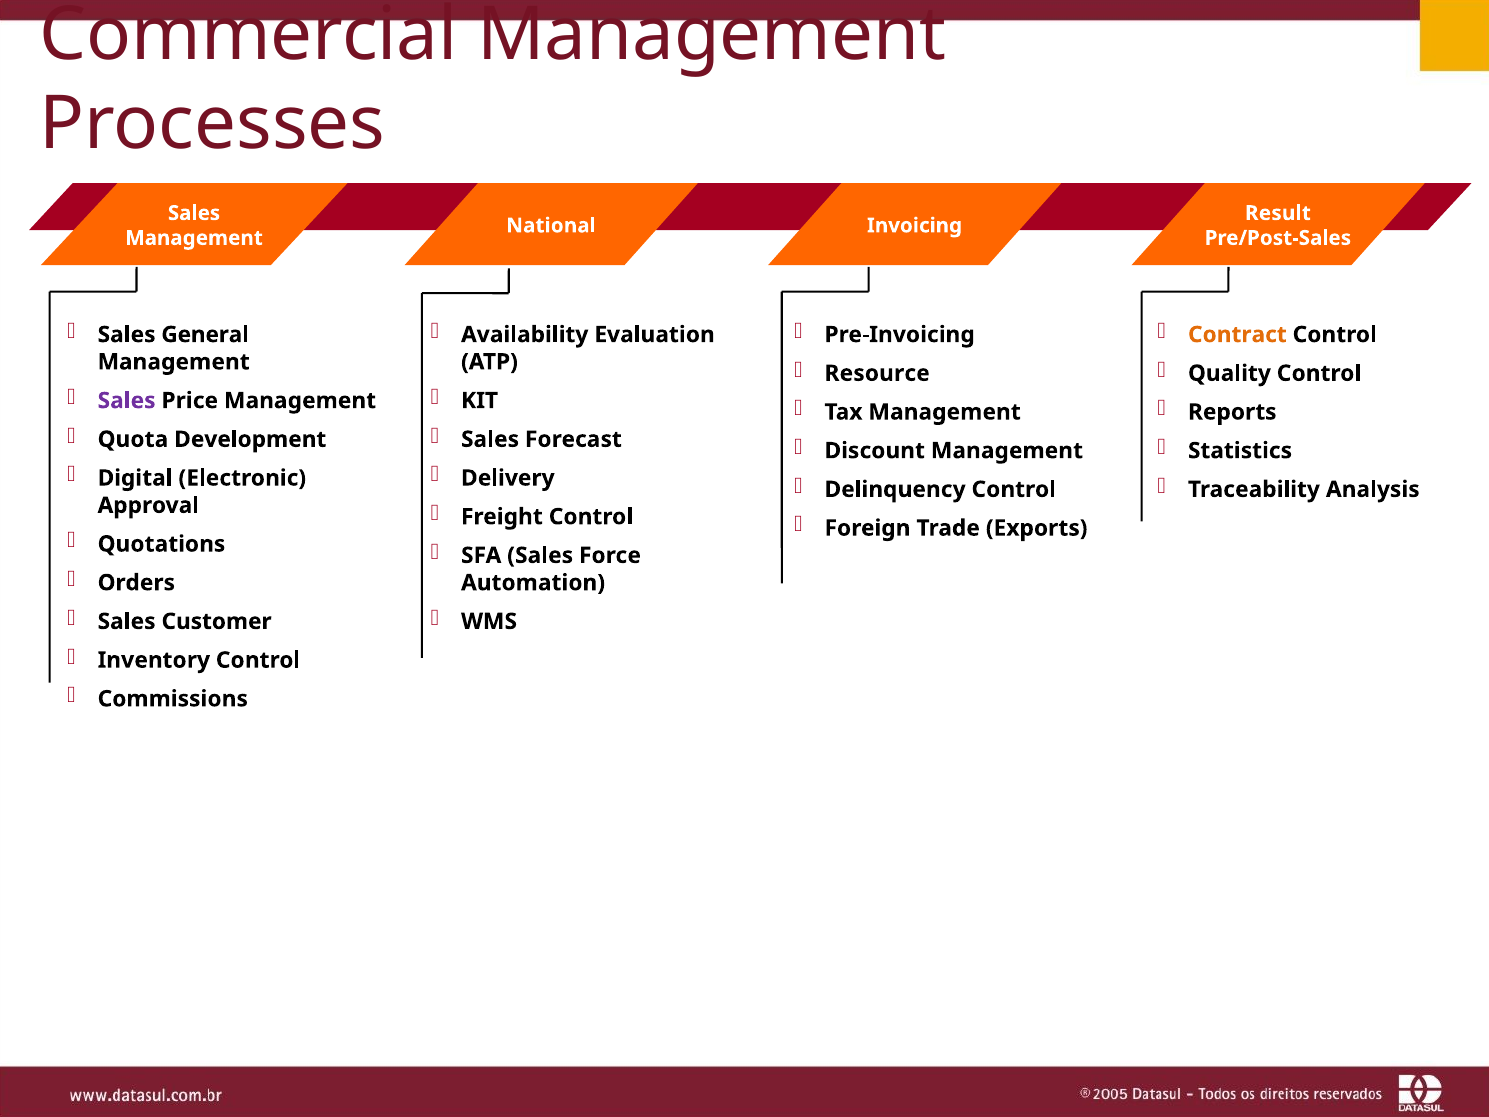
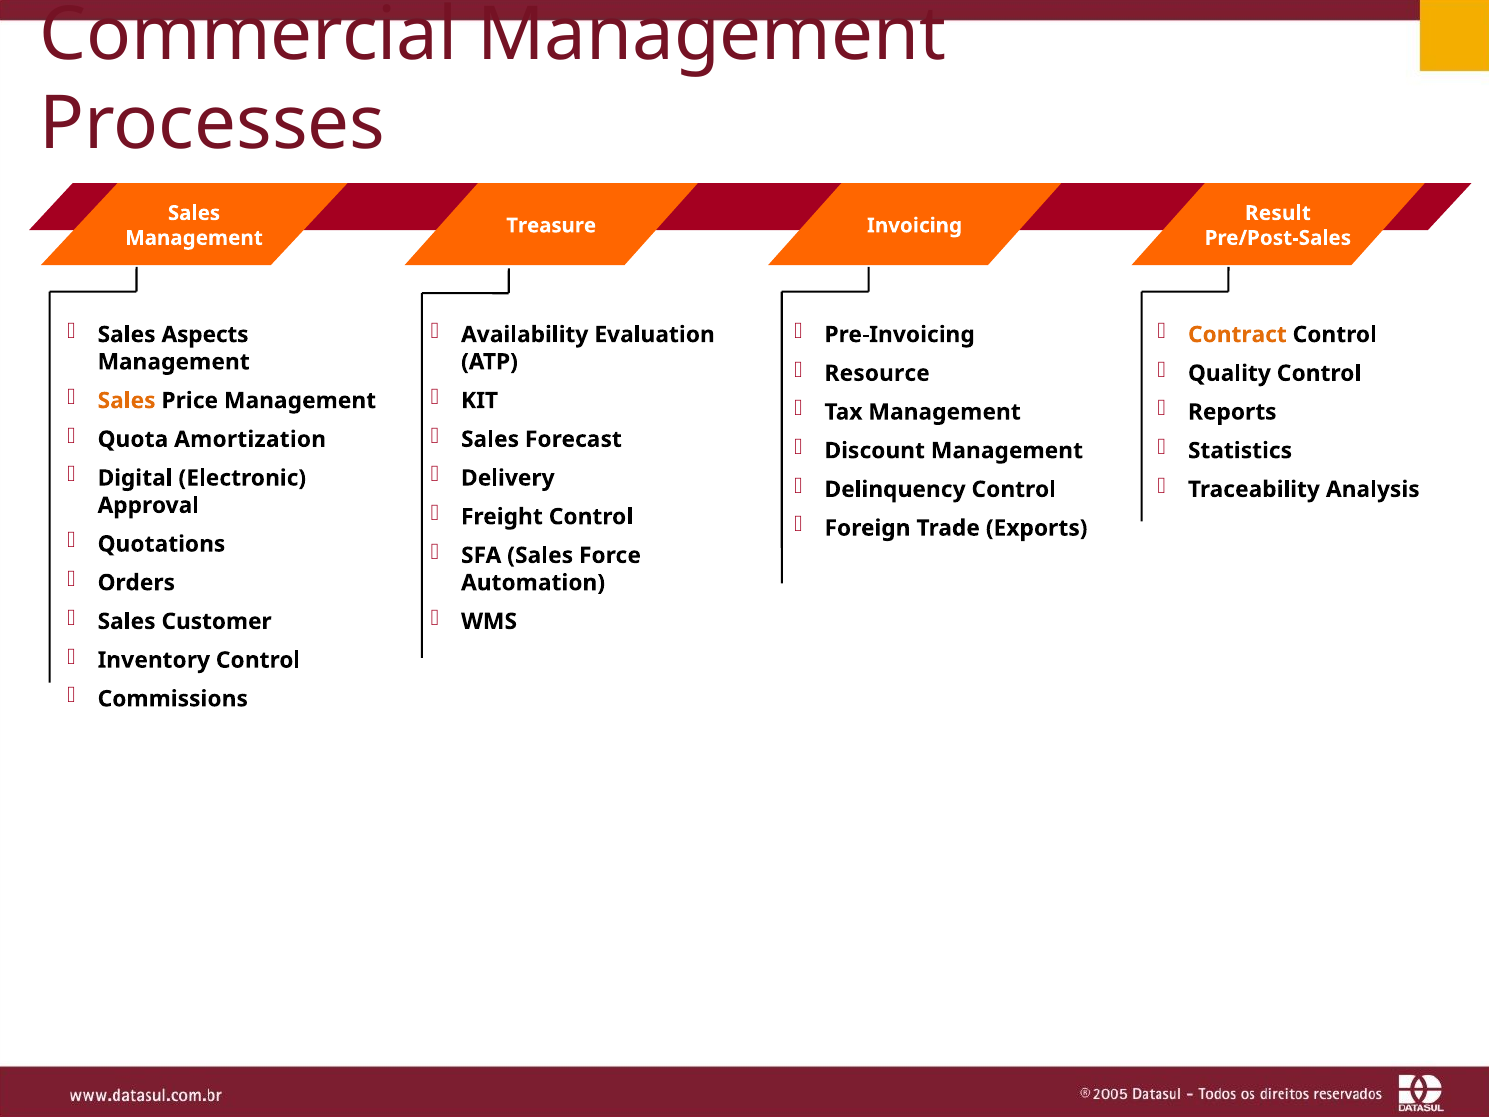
National: National -> Treasure
General: General -> Aspects
Sales at (127, 401) colour: purple -> orange
Development: Development -> Amortization
